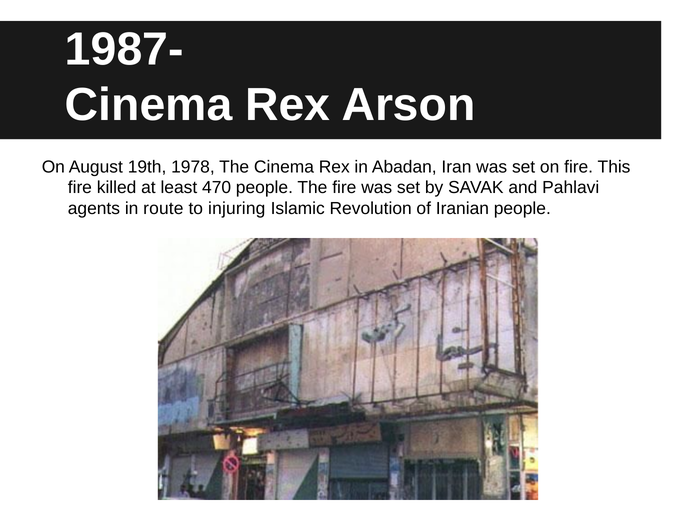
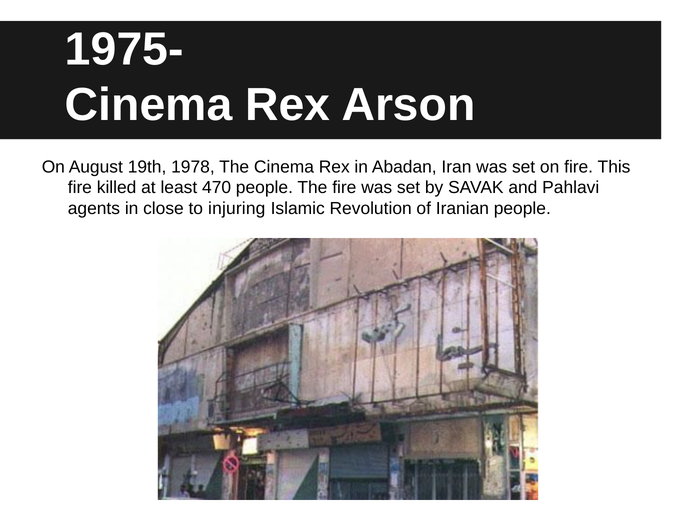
1987-: 1987- -> 1975-
route: route -> close
